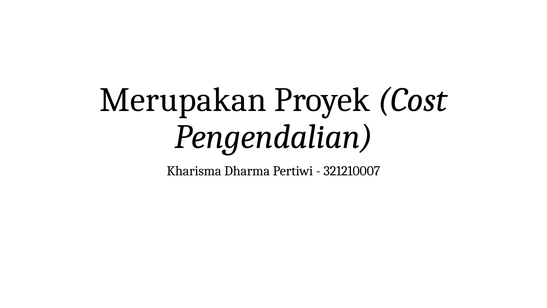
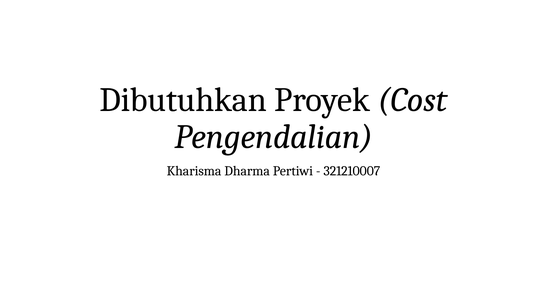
Merupakan: Merupakan -> Dibutuhkan
